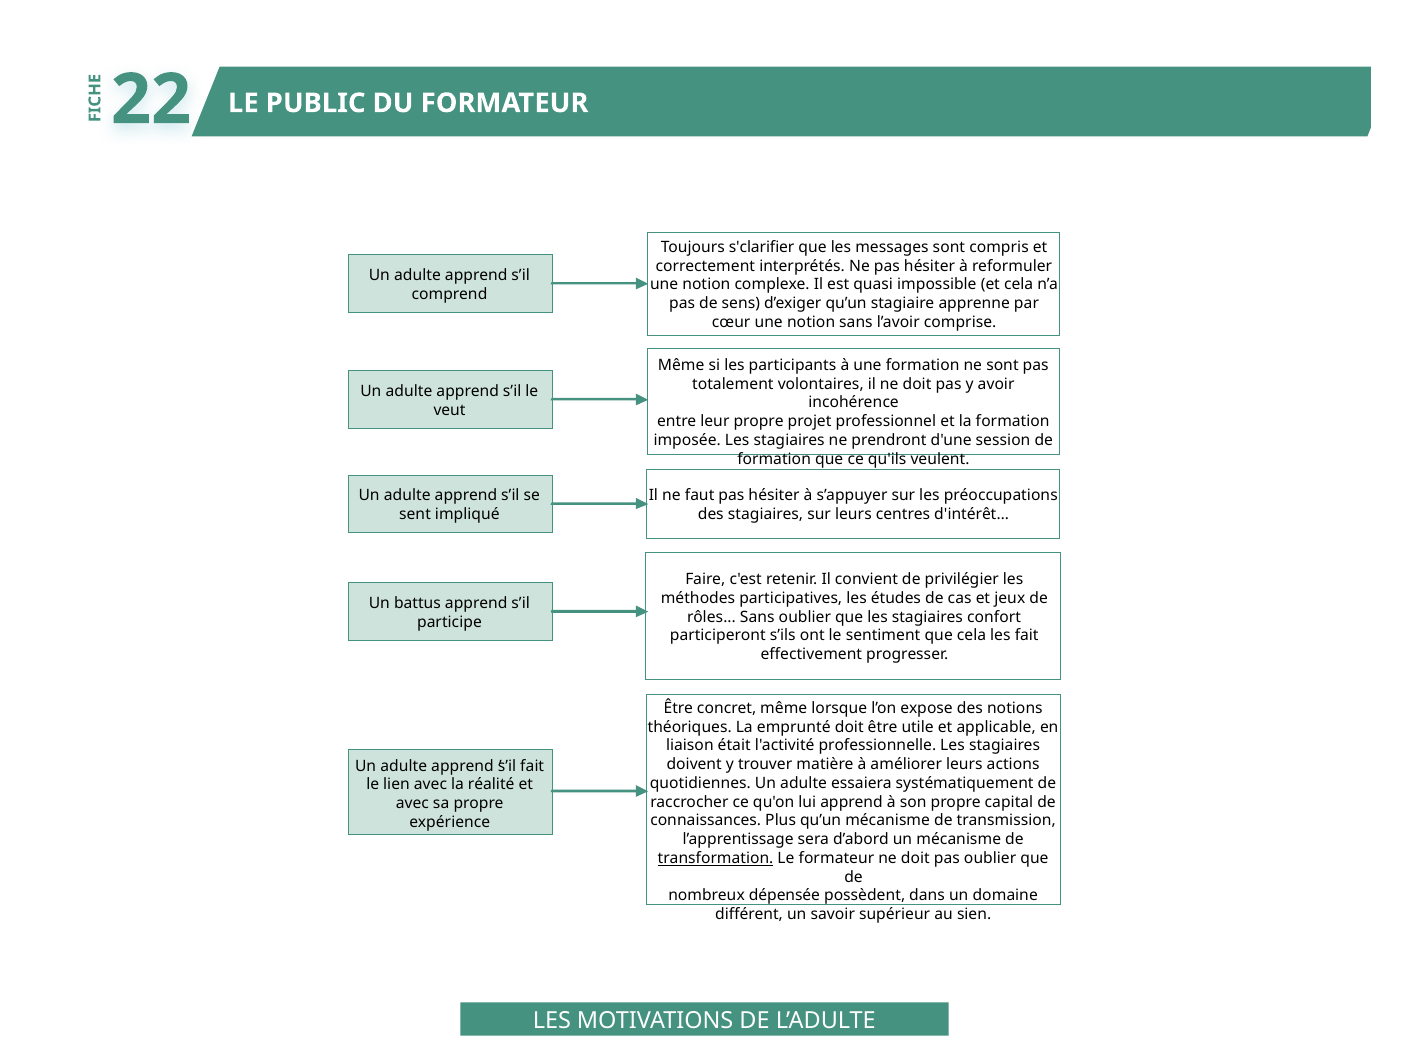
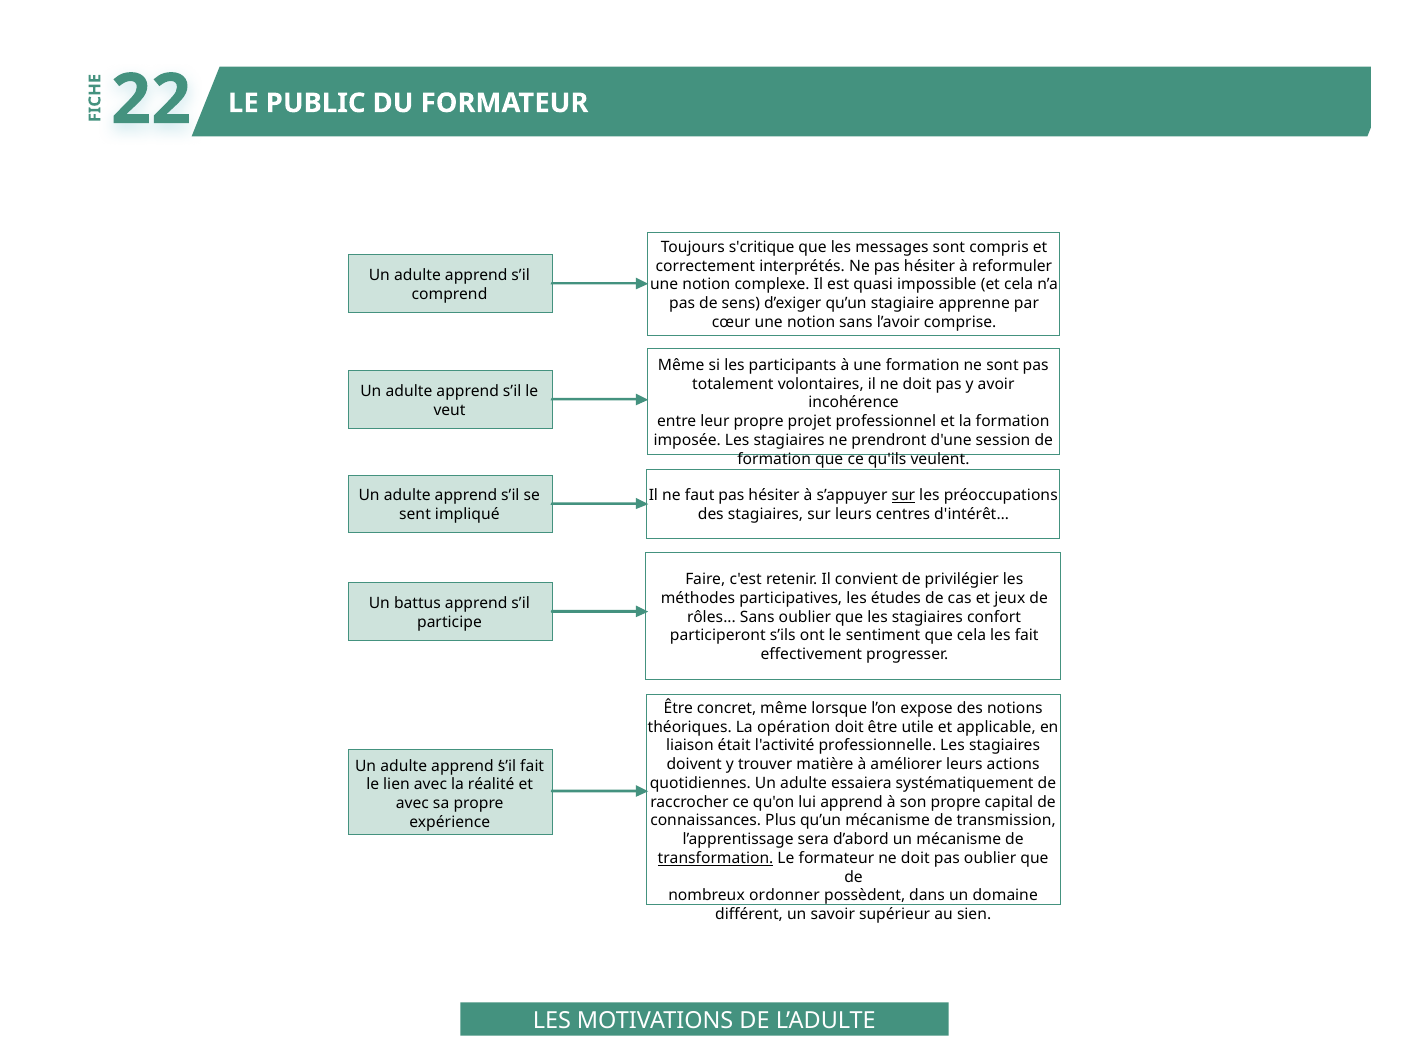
s'clarifier: s'clarifier -> s'critique
sur at (903, 495) underline: none -> present
emprunté: emprunté -> opération
dépensée: dépensée -> ordonner
